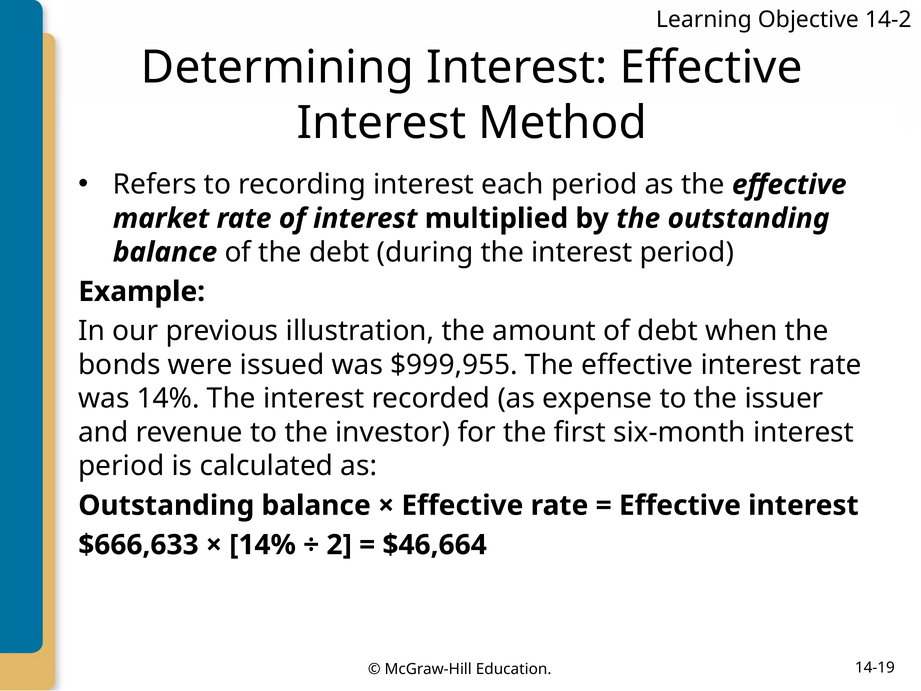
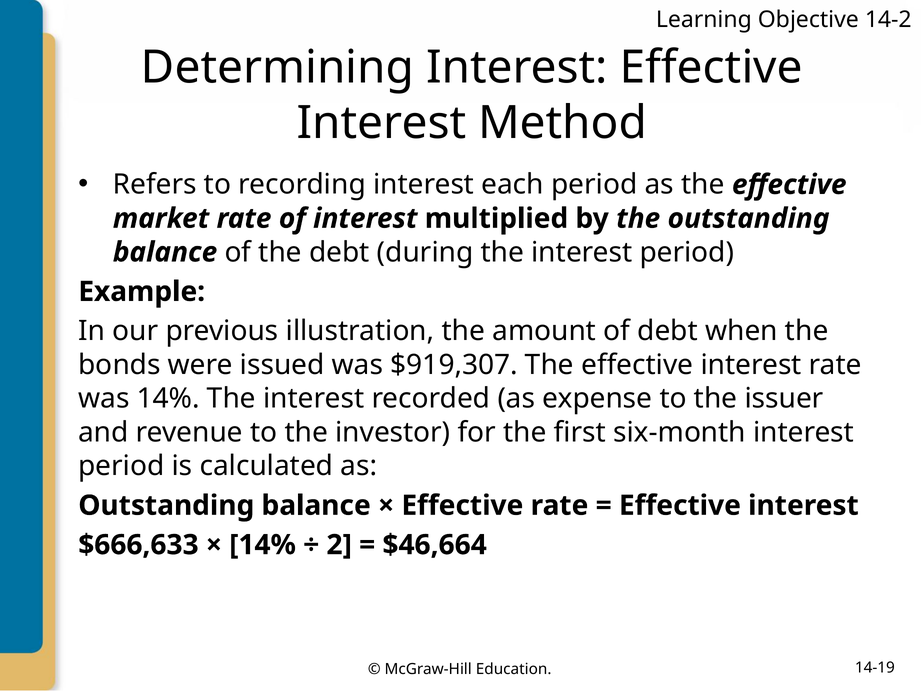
$999,955: $999,955 -> $919,307
